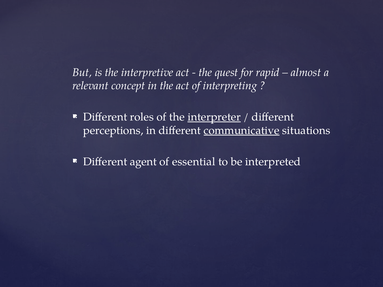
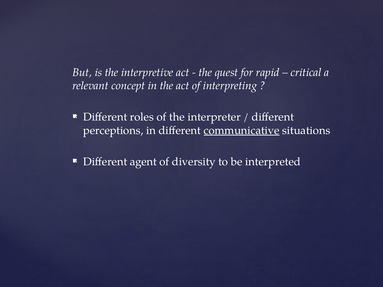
almost: almost -> critical
interpreter underline: present -> none
essential: essential -> diversity
